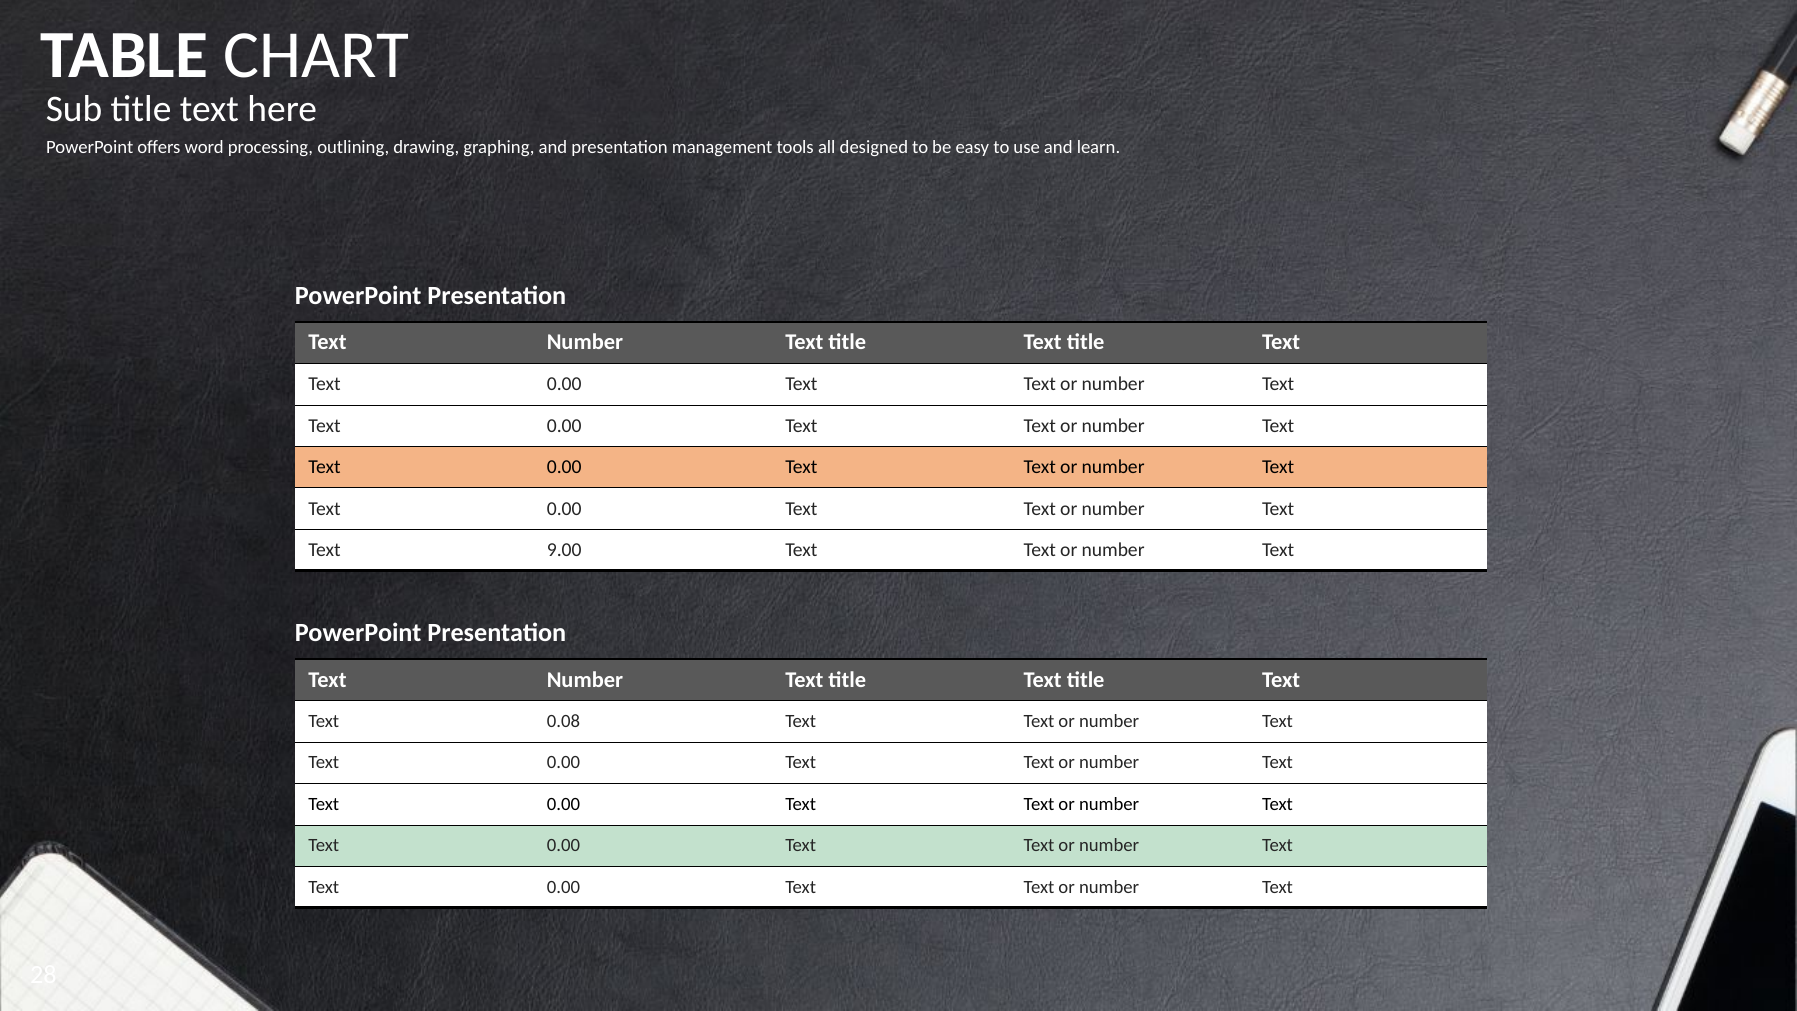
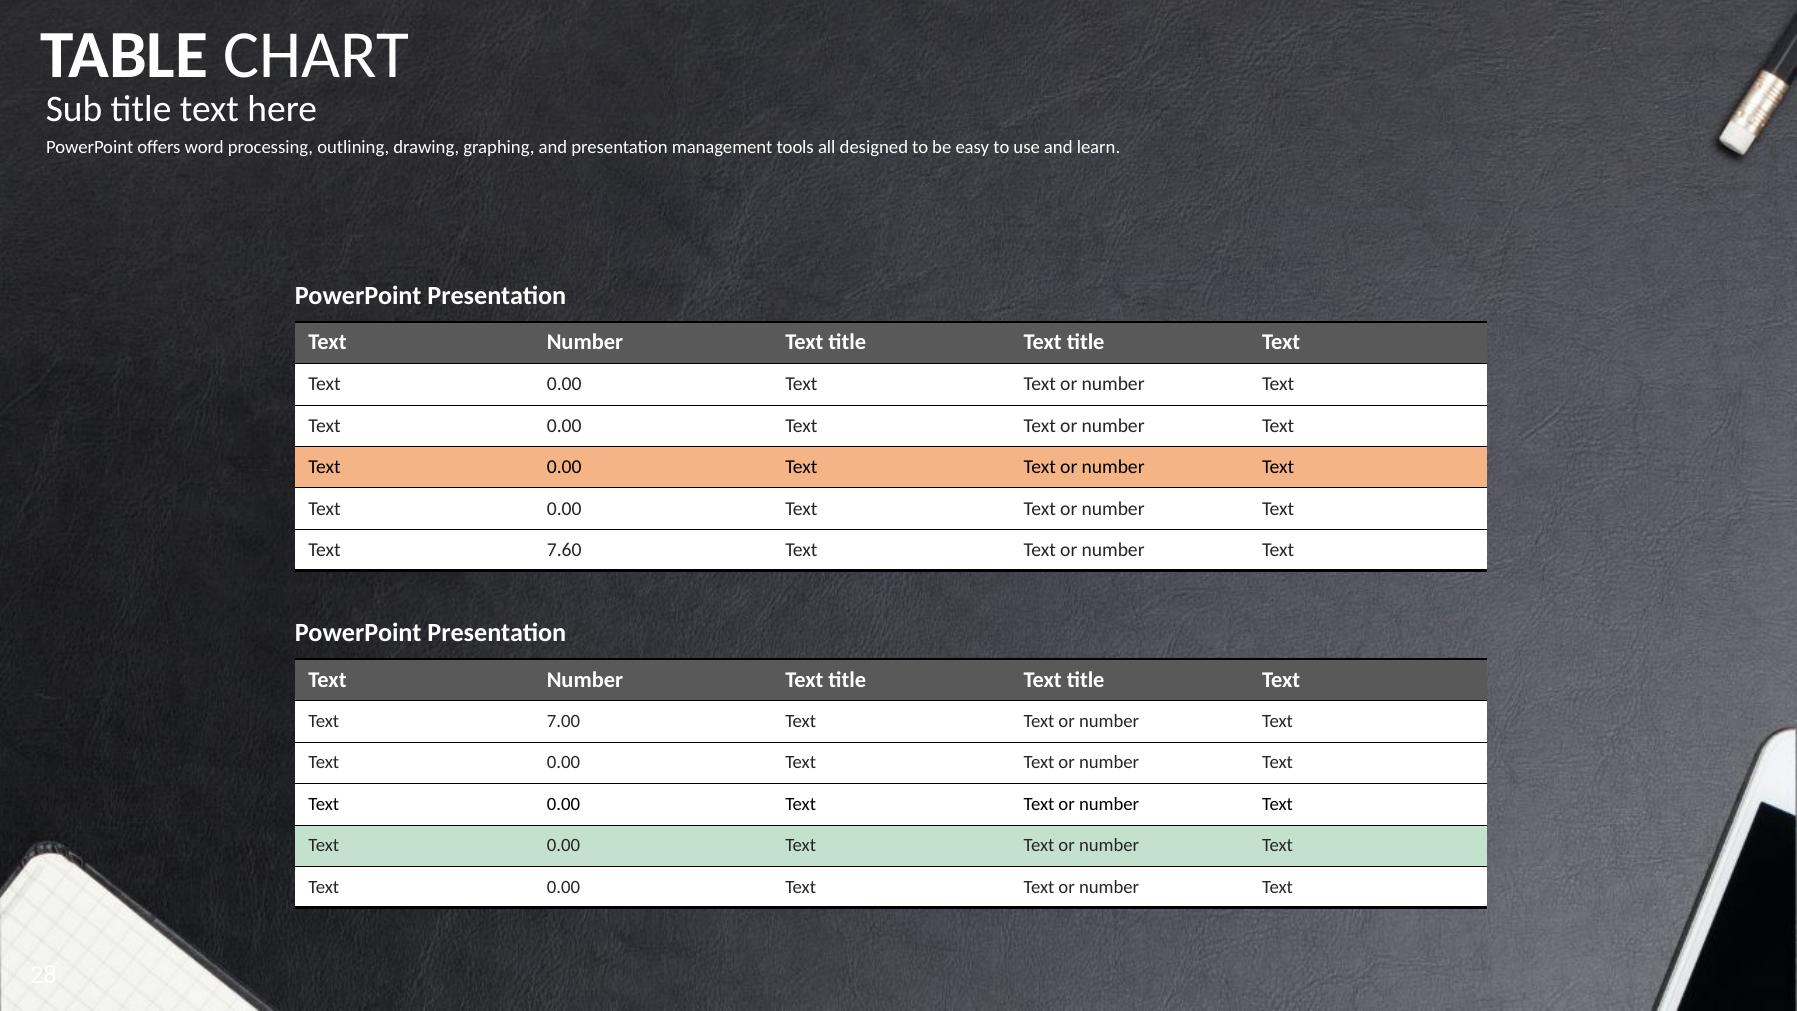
9.00: 9.00 -> 7.60
0.08: 0.08 -> 7.00
